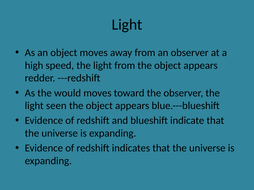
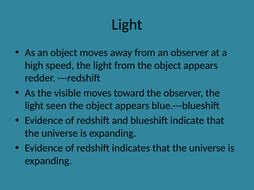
would: would -> visible
